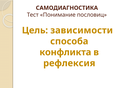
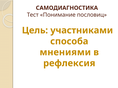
зависимости: зависимости -> участниками
конфликта: конфликта -> мнениями
